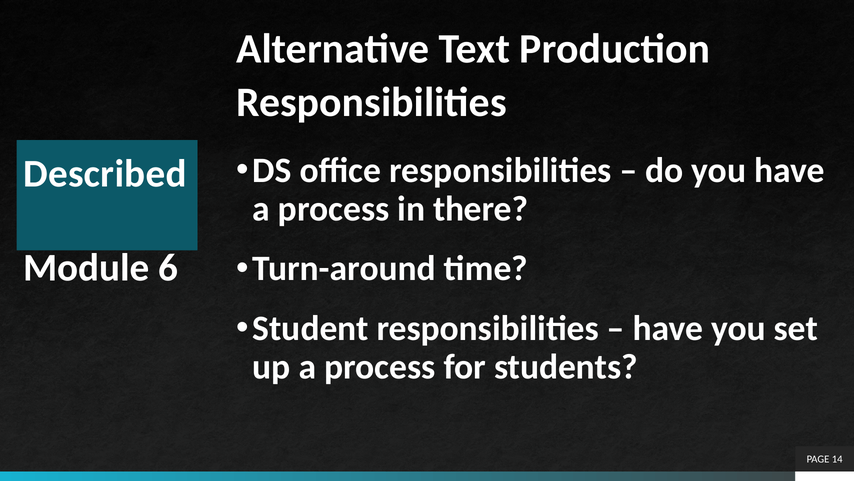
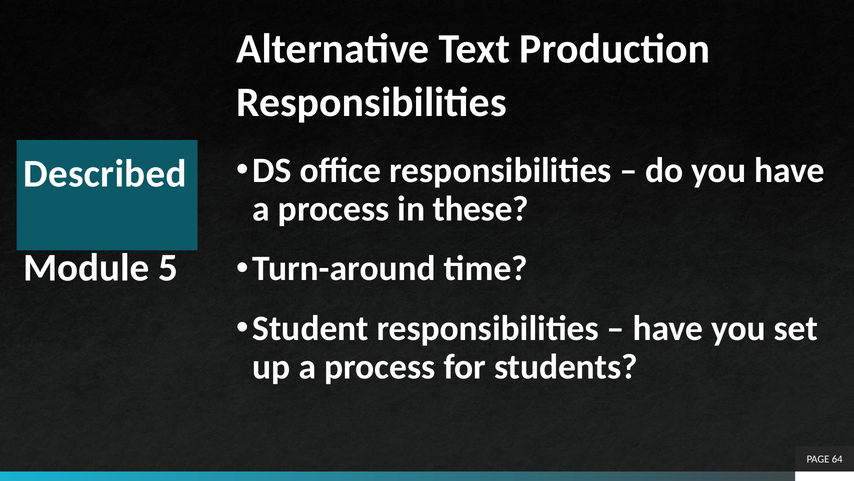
there: there -> these
6: 6 -> 5
14: 14 -> 64
